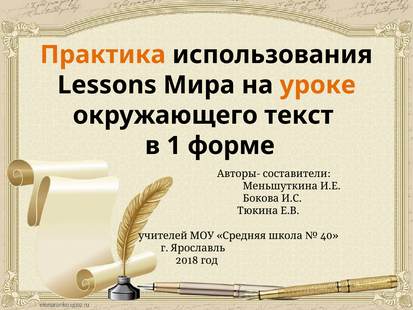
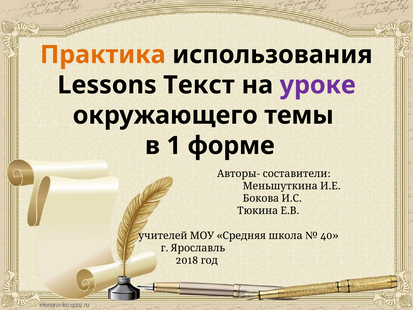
Мира: Мира -> Текст
уроке colour: orange -> purple
текст: текст -> темы
